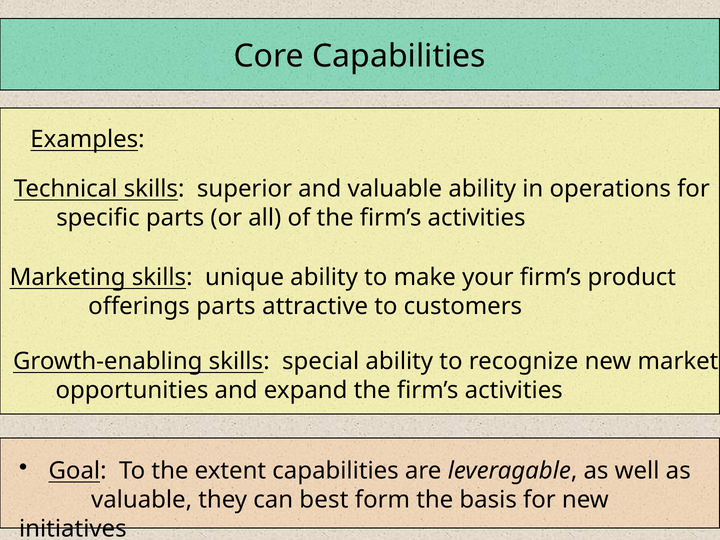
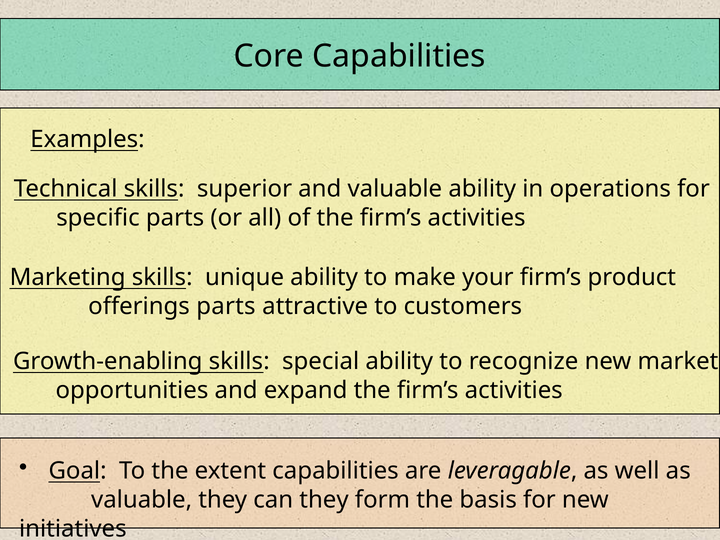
can best: best -> they
